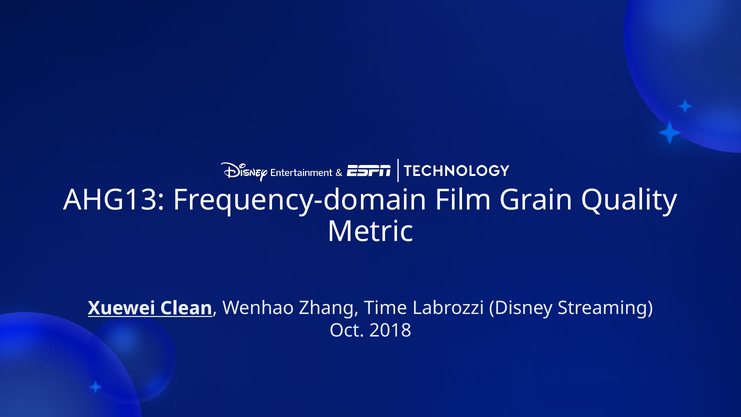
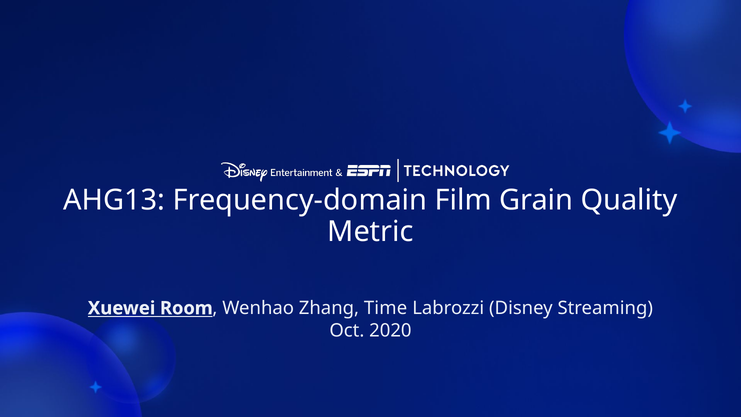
Clean: Clean -> Room
2018: 2018 -> 2020
